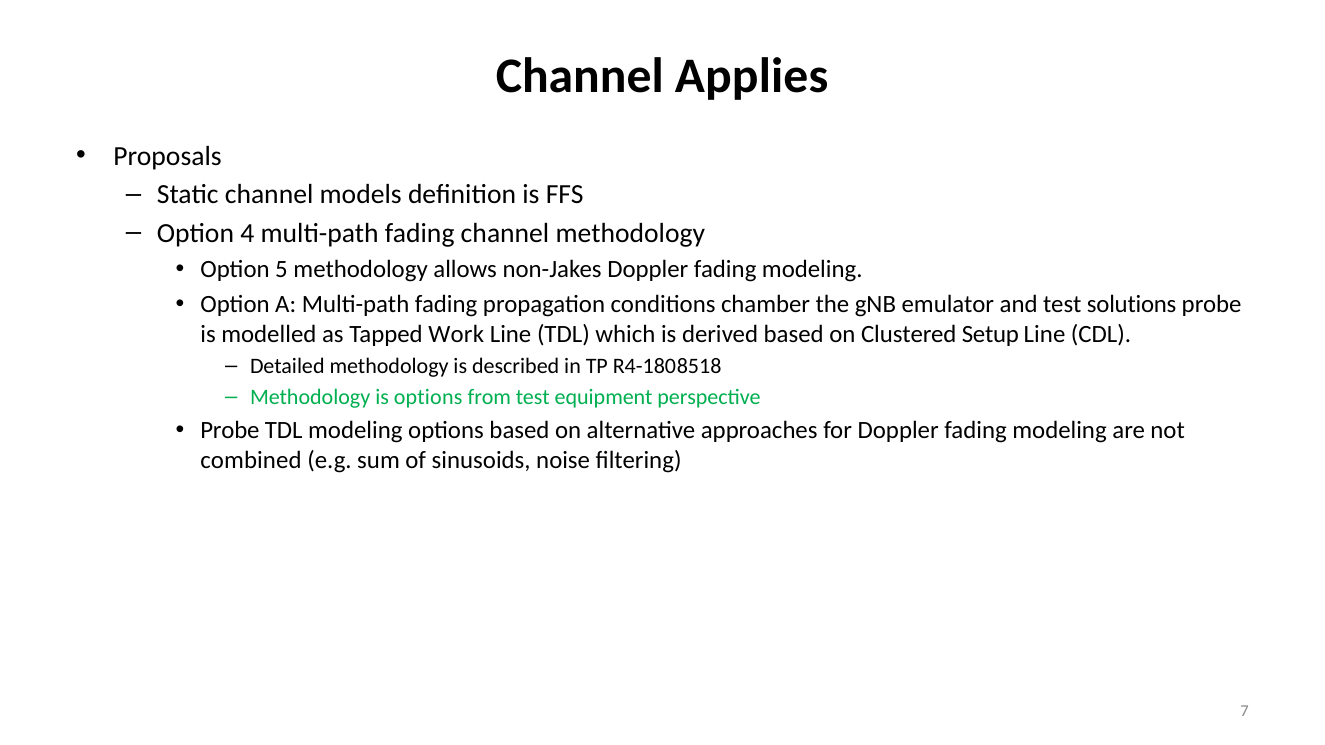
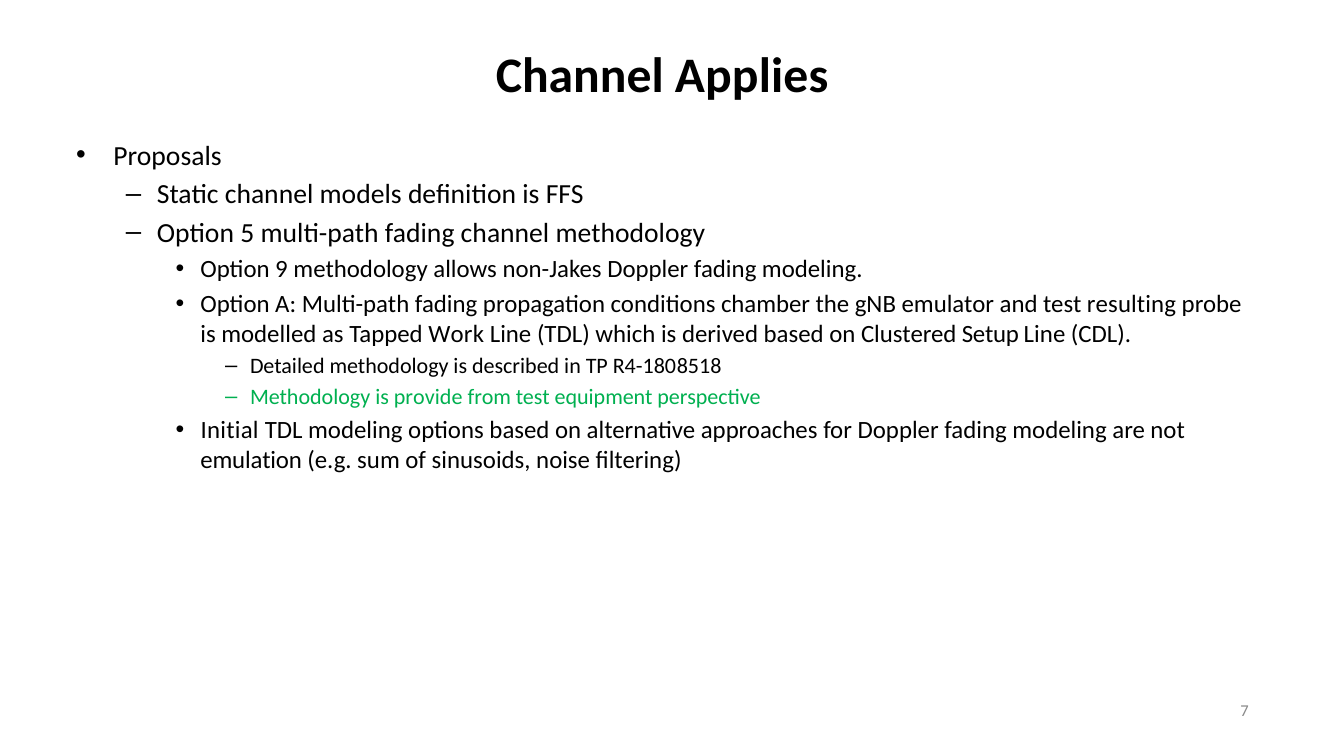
4: 4 -> 5
5: 5 -> 9
solutions: solutions -> resulting
is options: options -> provide
Probe at (230, 431): Probe -> Initial
combined: combined -> emulation
